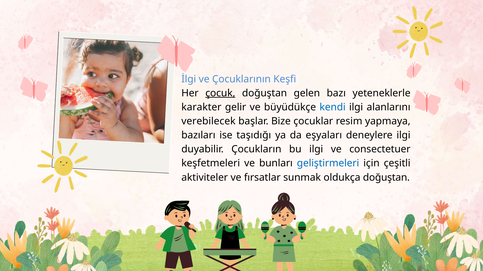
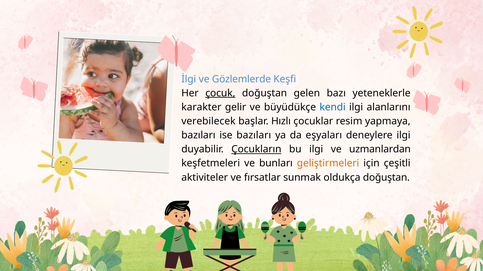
Çocuklarının: Çocuklarının -> Gözlemlerde
Bize: Bize -> Hızlı
ise taşıdığı: taşıdığı -> bazıları
Çocukların underline: none -> present
consectetuer: consectetuer -> uzmanlardan
geliştirmeleri colour: blue -> orange
